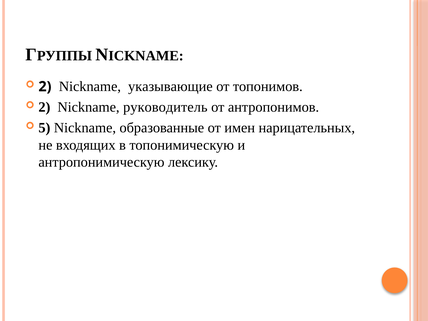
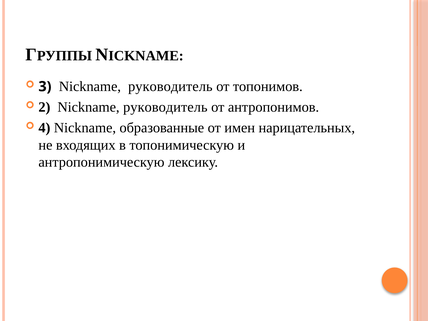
2 at (45, 87): 2 -> 3
указывающие at (170, 87): указывающие -> руководитель
5: 5 -> 4
